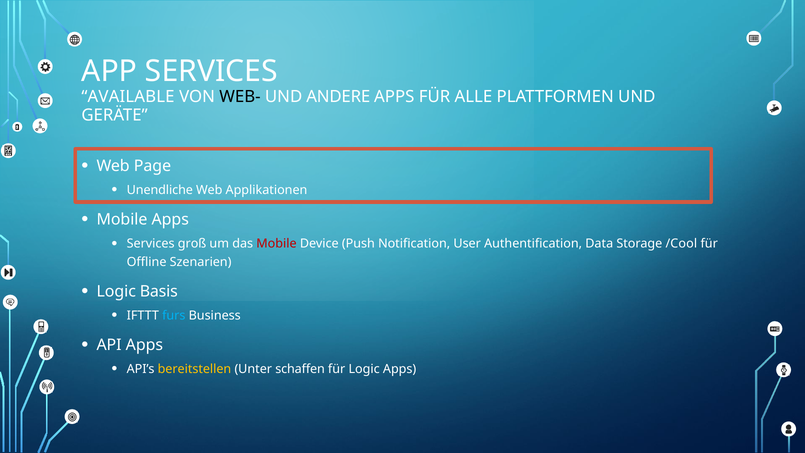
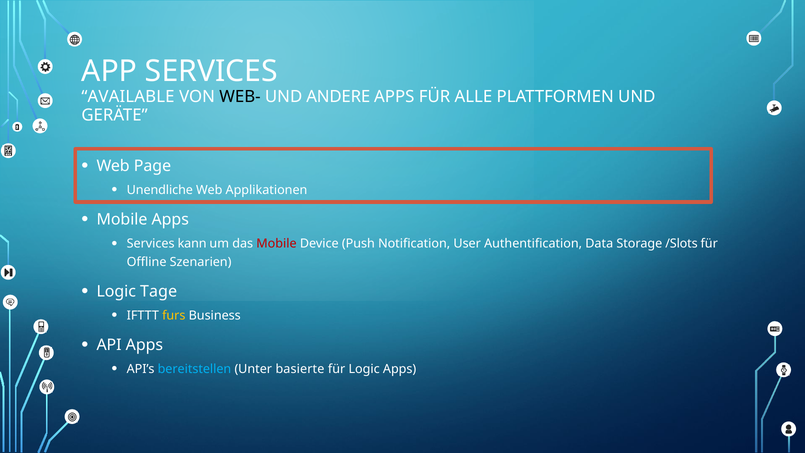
groß: groß -> kann
/Cool: /Cool -> /Slots
Basis: Basis -> Tage
furs colour: light blue -> yellow
bereitstellen colour: yellow -> light blue
schaffen: schaffen -> basierte
